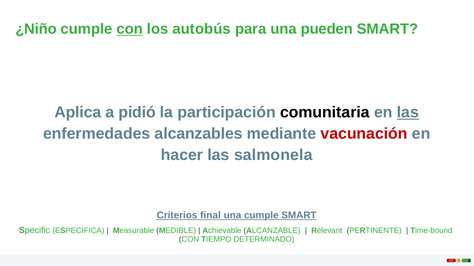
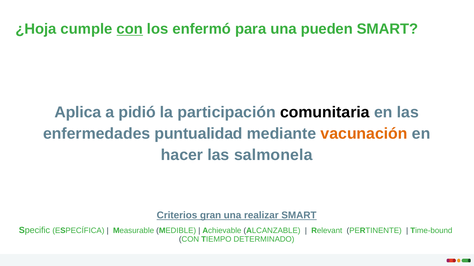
¿Niño: ¿Niño -> ¿Hoja
autobús: autobús -> enfermó
las at (408, 113) underline: present -> none
alcanzables: alcanzables -> puntualidad
vacunación colour: red -> orange
final: final -> gran
una cumple: cumple -> realizar
